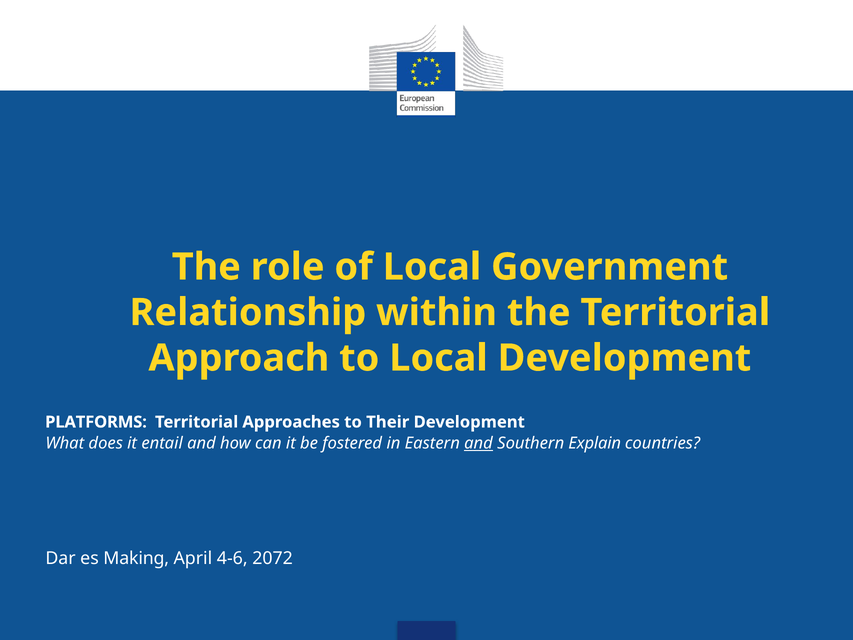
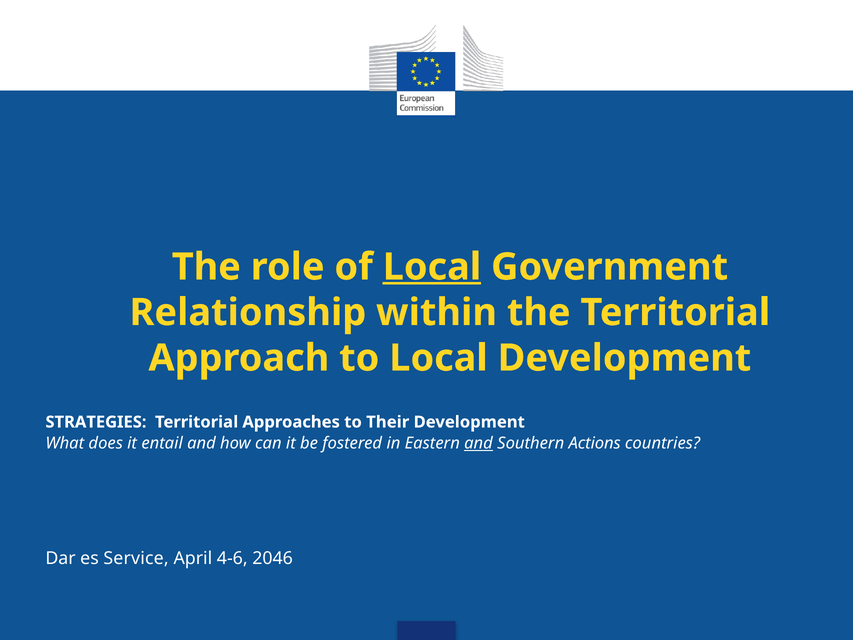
Local at (432, 267) underline: none -> present
PLATFORMS: PLATFORMS -> STRATEGIES
Explain: Explain -> Actions
Making: Making -> Service
2072: 2072 -> 2046
